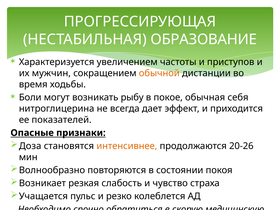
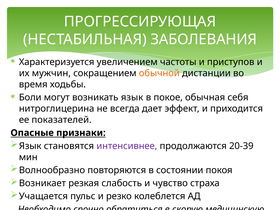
ОБРАЗОВАНИЕ: ОБРАЗОВАНИЕ -> ЗАБОЛЕВАНИЯ
возникать рыбу: рыбу -> язык
Доза at (30, 146): Доза -> Язык
интенсивнее colour: orange -> purple
20-26: 20-26 -> 20-39
